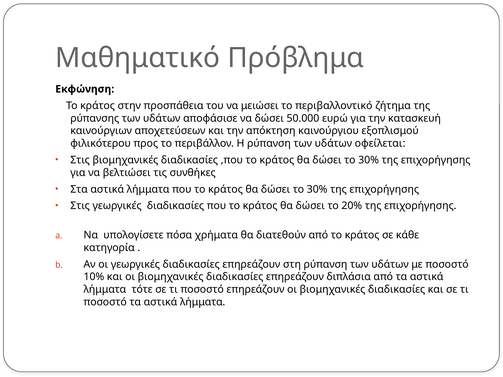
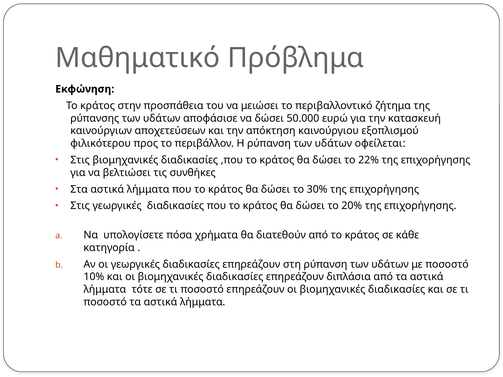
30% at (369, 160): 30% -> 22%
